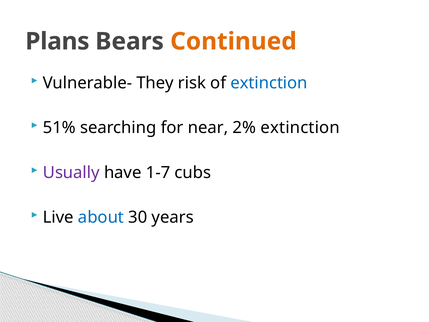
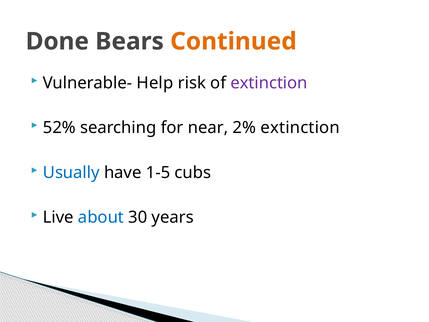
Plans: Plans -> Done
They: They -> Help
extinction at (269, 83) colour: blue -> purple
51%: 51% -> 52%
Usually colour: purple -> blue
1-7: 1-7 -> 1-5
